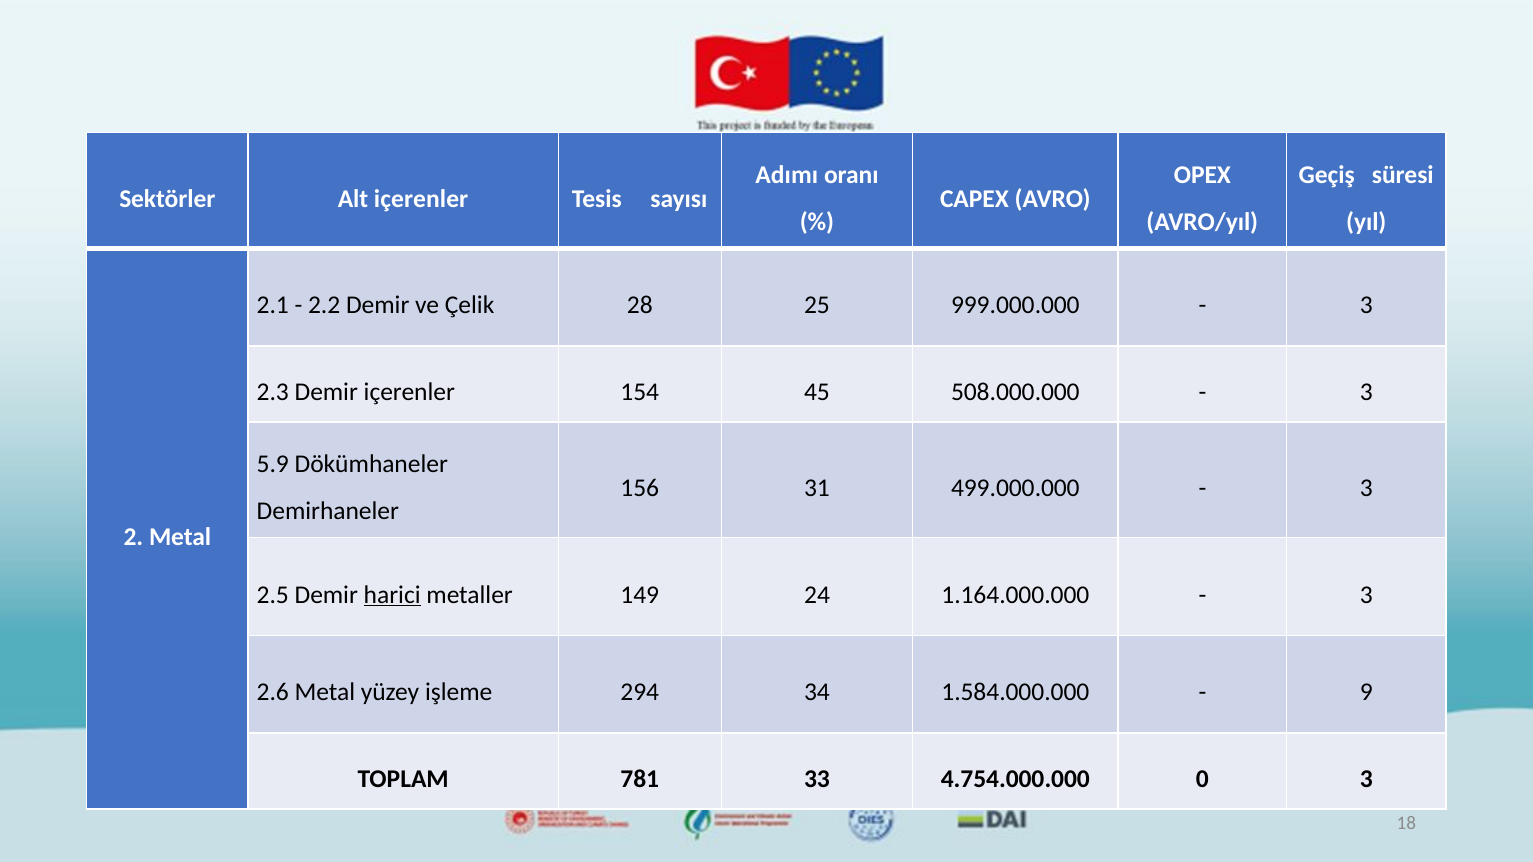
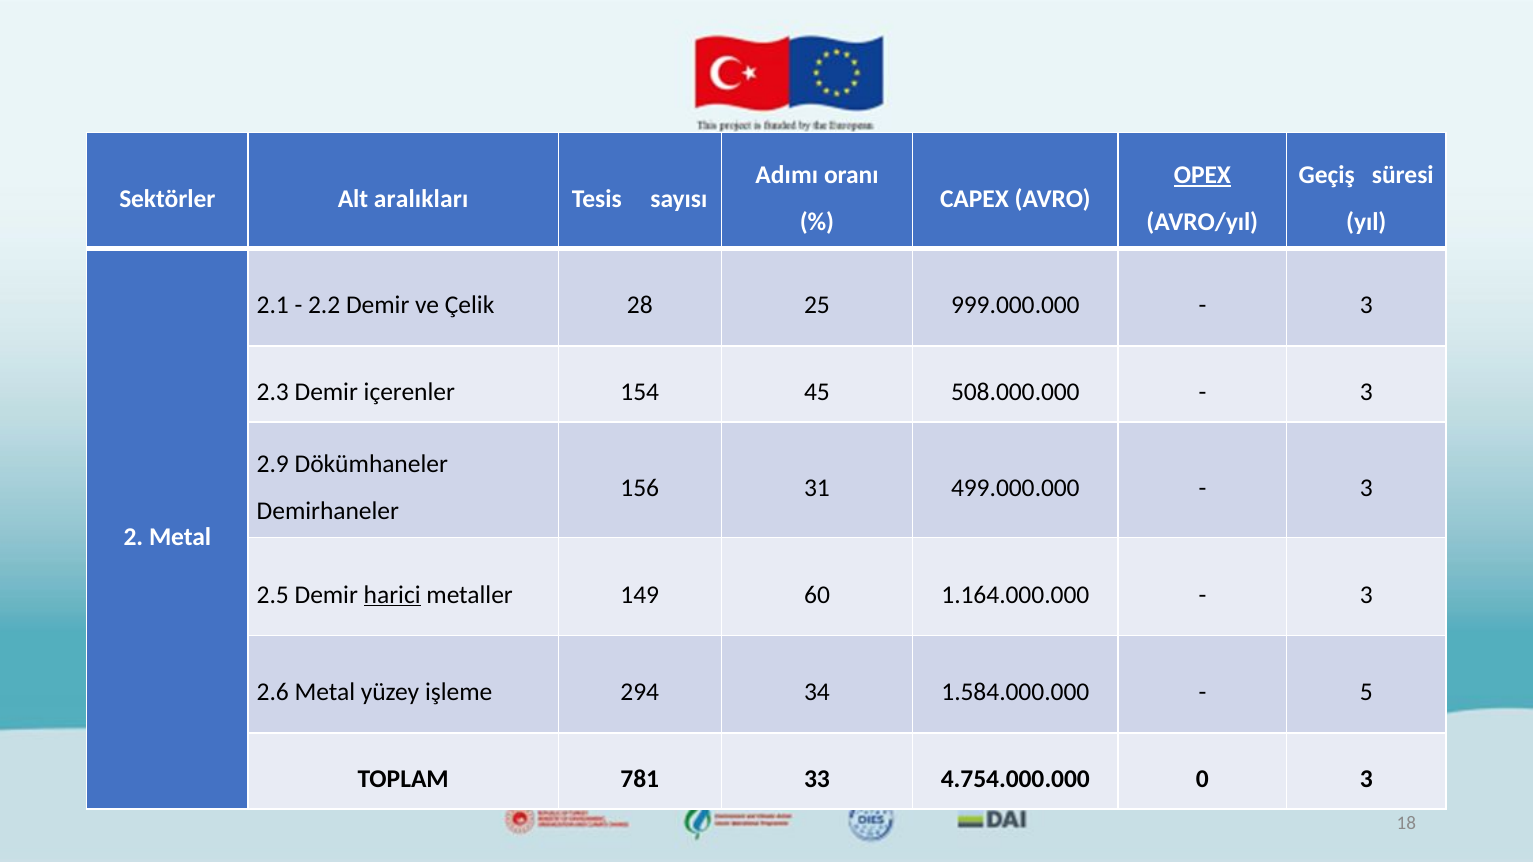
OPEX underline: none -> present
Alt içerenler: içerenler -> aralıkları
5.9: 5.9 -> 2.9
24: 24 -> 60
9: 9 -> 5
